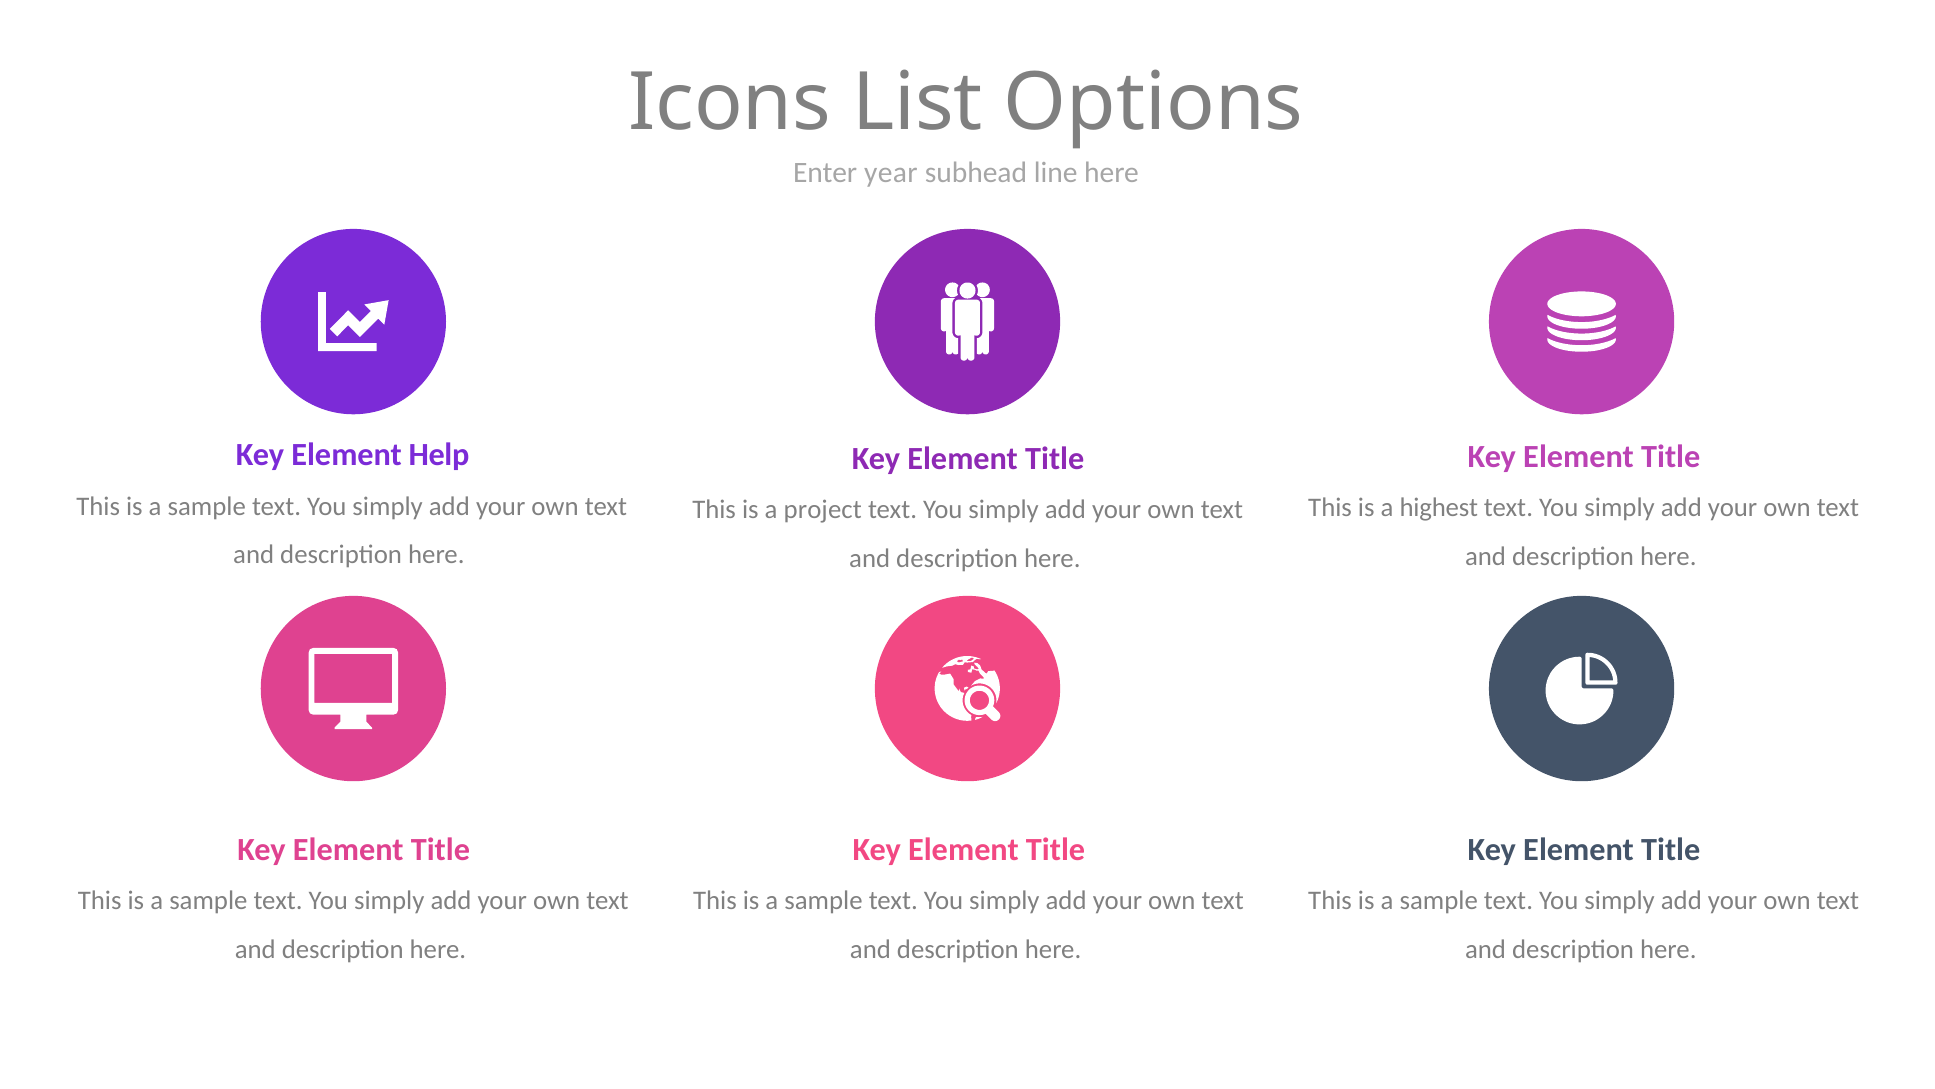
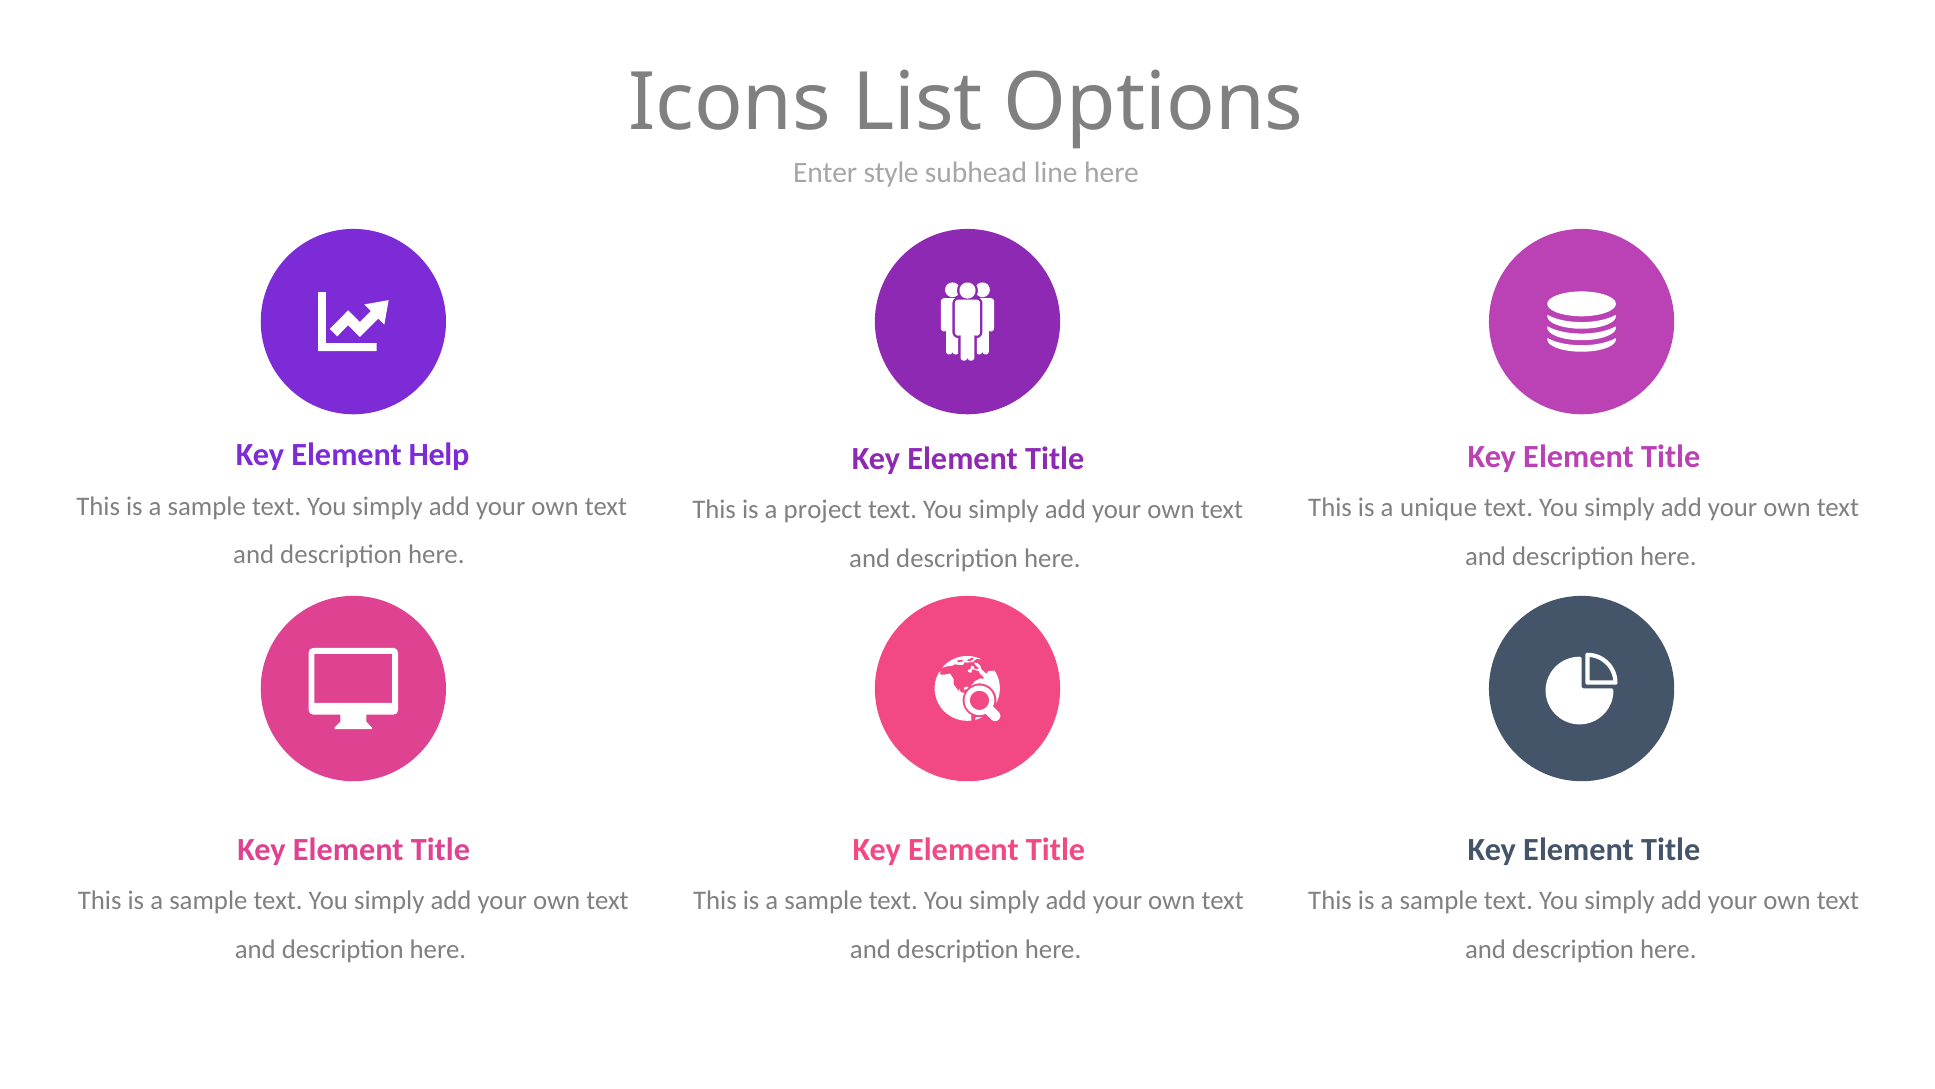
year: year -> style
highest: highest -> unique
